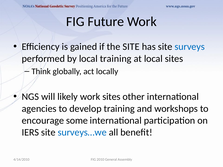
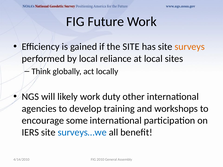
surveys colour: blue -> orange
local training: training -> reliance
work sites: sites -> duty
